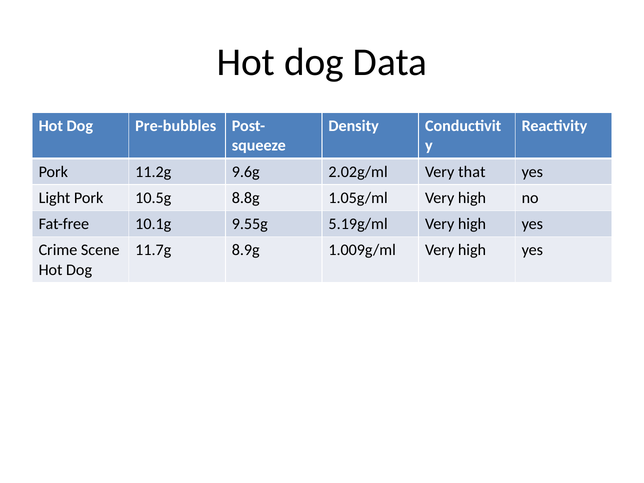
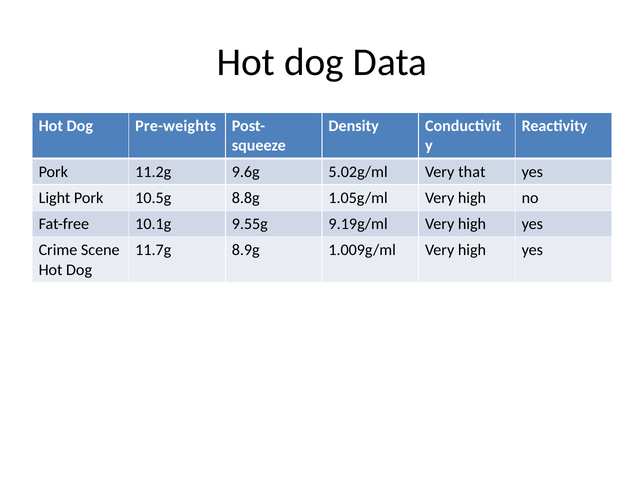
Pre-bubbles: Pre-bubbles -> Pre-weights
2.02g/ml: 2.02g/ml -> 5.02g/ml
5.19g/ml: 5.19g/ml -> 9.19g/ml
